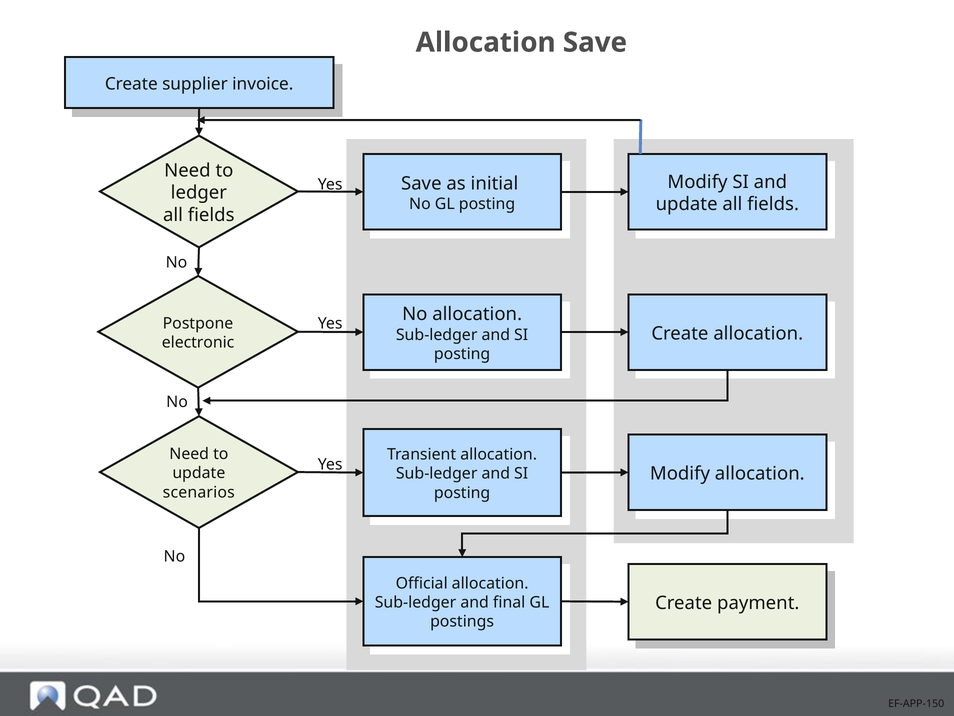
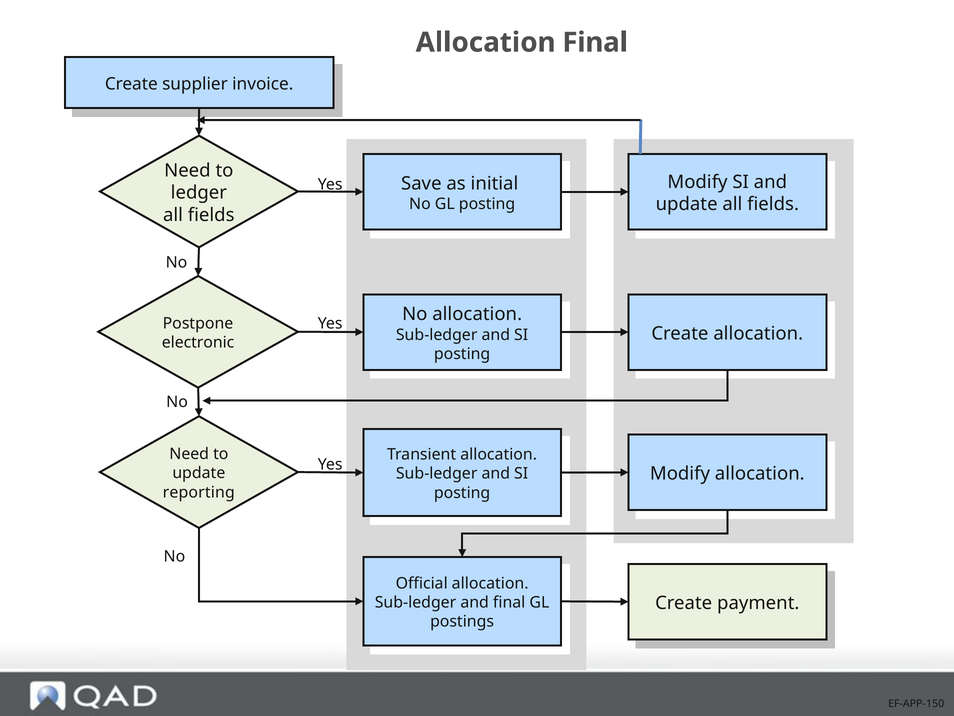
Allocation Save: Save -> Final
scenarios: scenarios -> reporting
